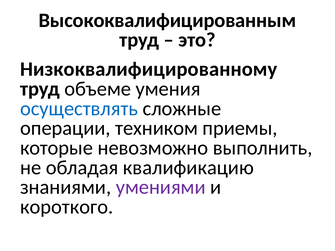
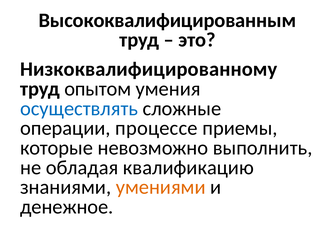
объеме: объеме -> опытом
техником: техником -> процессе
умениями colour: purple -> orange
короткого: короткого -> денежное
